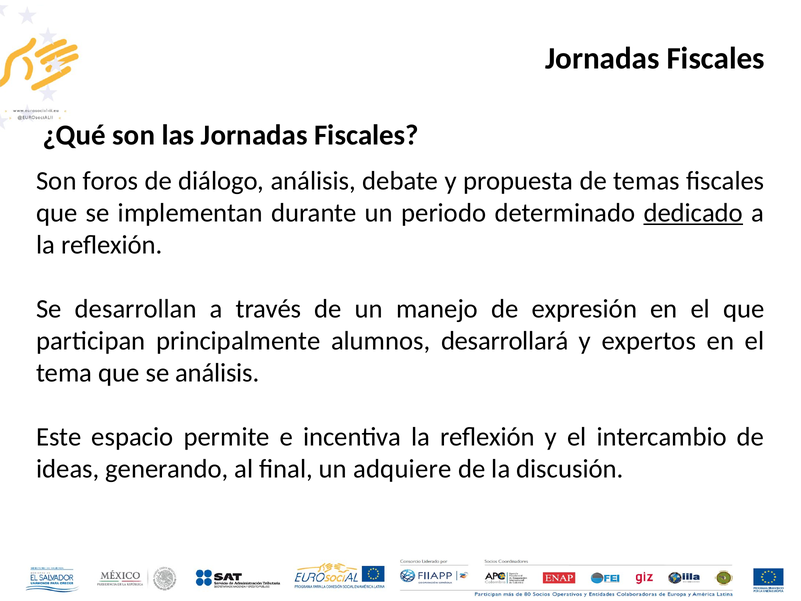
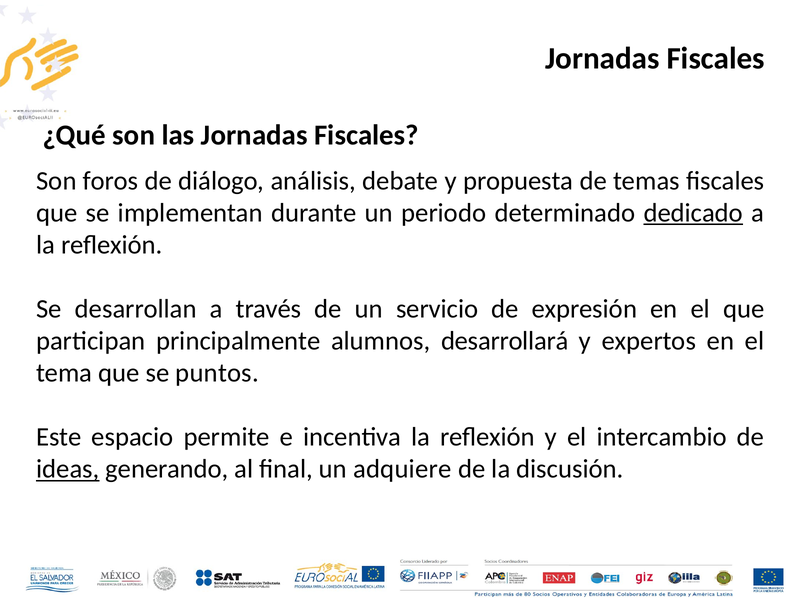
manejo: manejo -> servicio
se análisis: análisis -> puntos
ideas underline: none -> present
